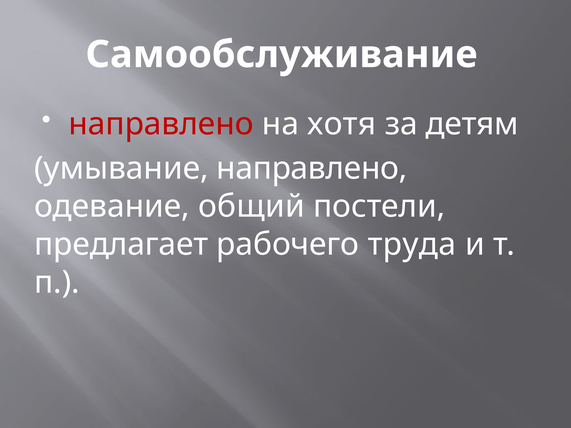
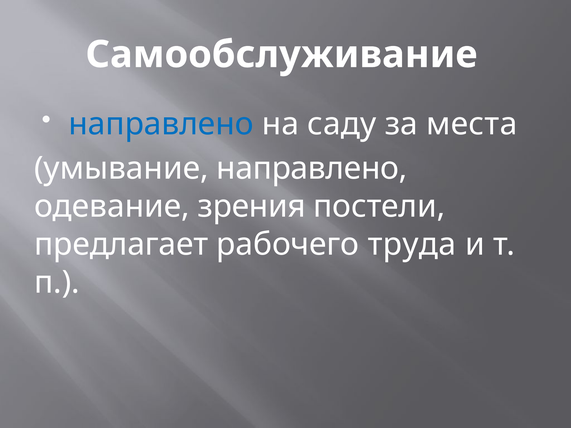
направлено at (161, 124) colour: red -> blue
хотя: хотя -> саду
детям: детям -> места
общий: общий -> зрения
